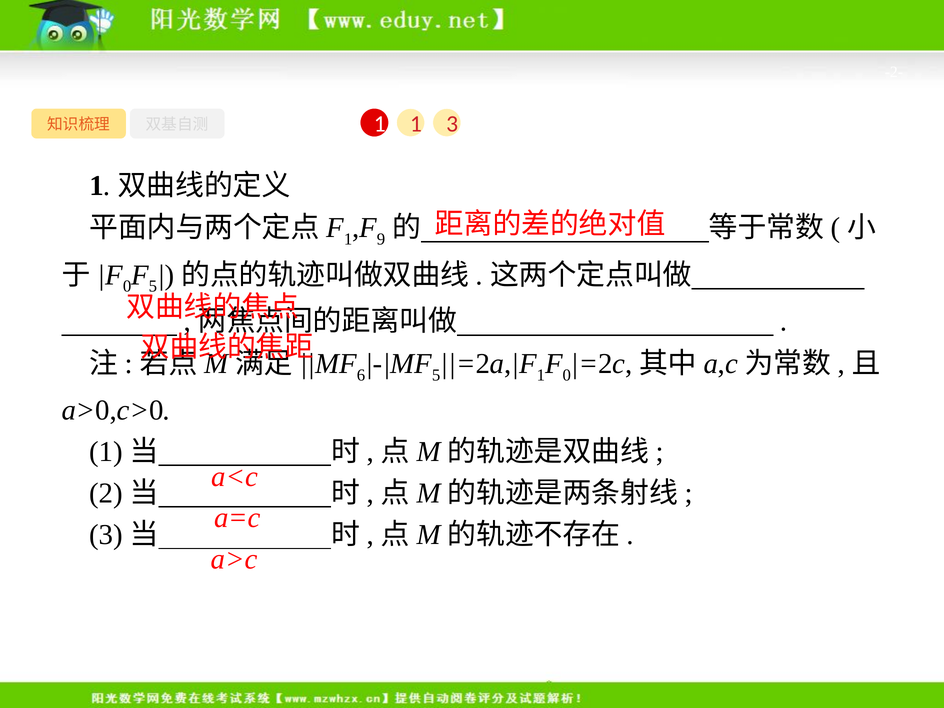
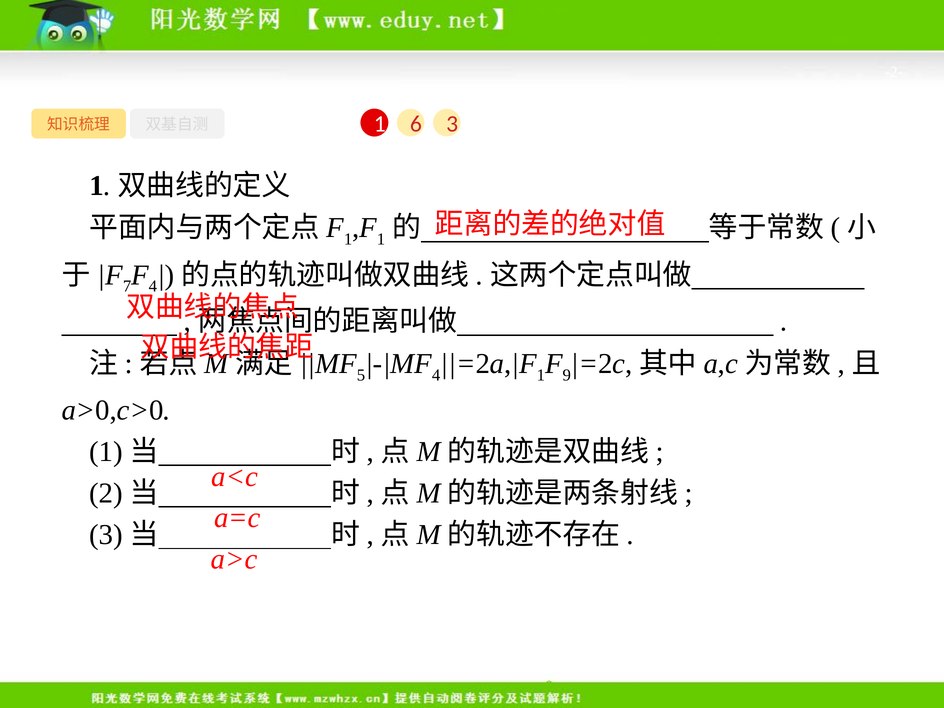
1 at (416, 124): 1 -> 6
9 at (381, 239): 9 -> 1
0 at (127, 286): 0 -> 7
5 at (153, 286): 5 -> 4
6: 6 -> 5
5 at (436, 375): 5 -> 4
0 at (567, 375): 0 -> 9
